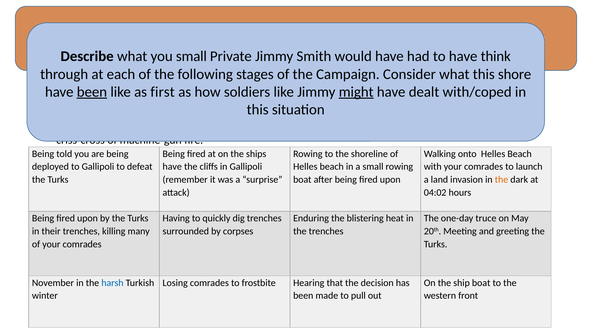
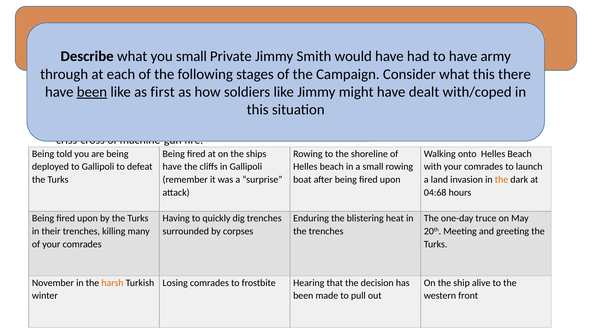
think: think -> army
this shore: shore -> there
might at (356, 92) underline: present -> none
04:02: 04:02 -> 04:68
harsh colour: blue -> orange
ship boat: boat -> alive
